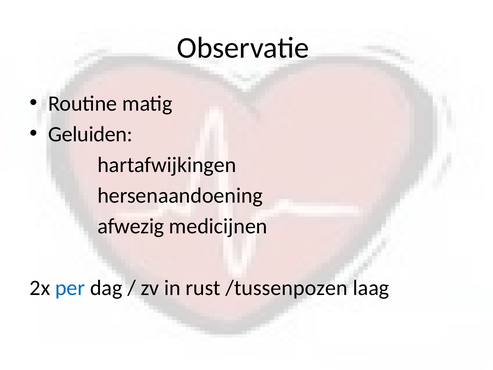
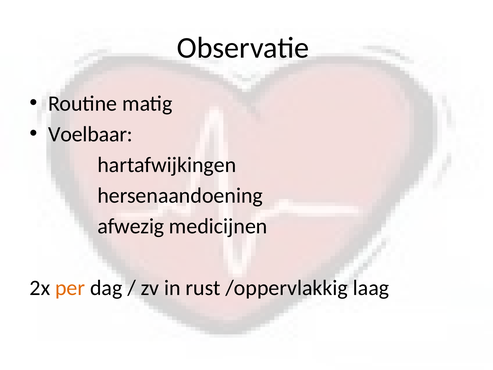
Geluiden: Geluiden -> Voelbaar
per colour: blue -> orange
/tussenpozen: /tussenpozen -> /oppervlakkig
